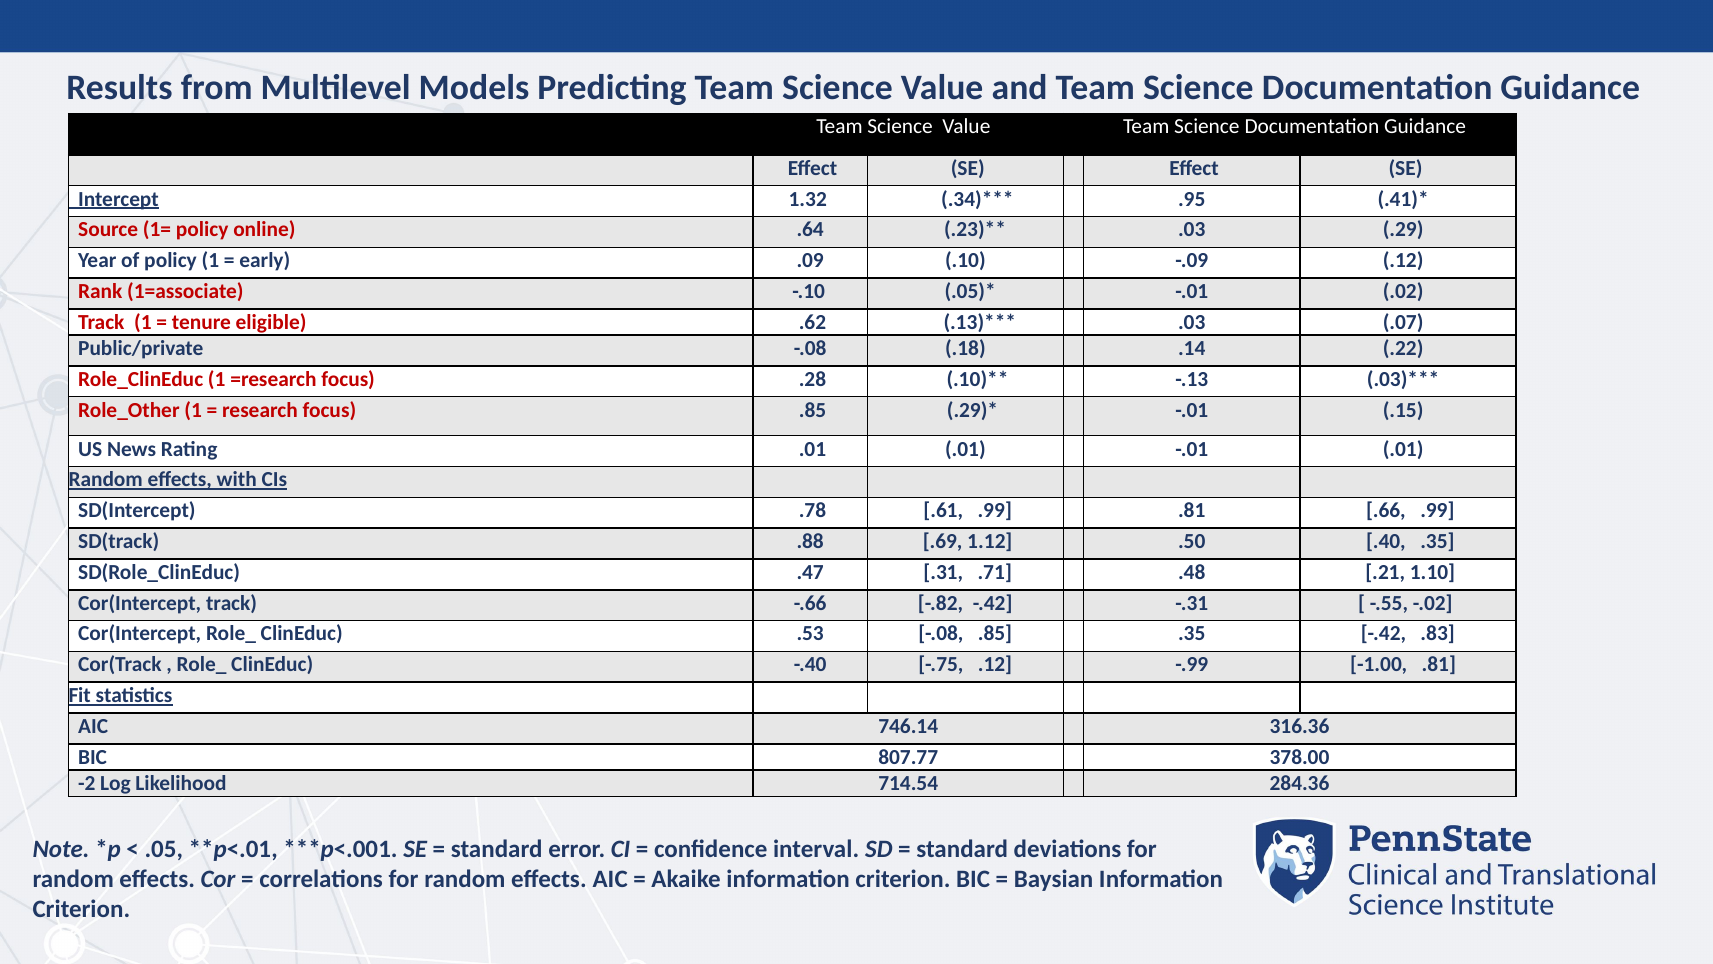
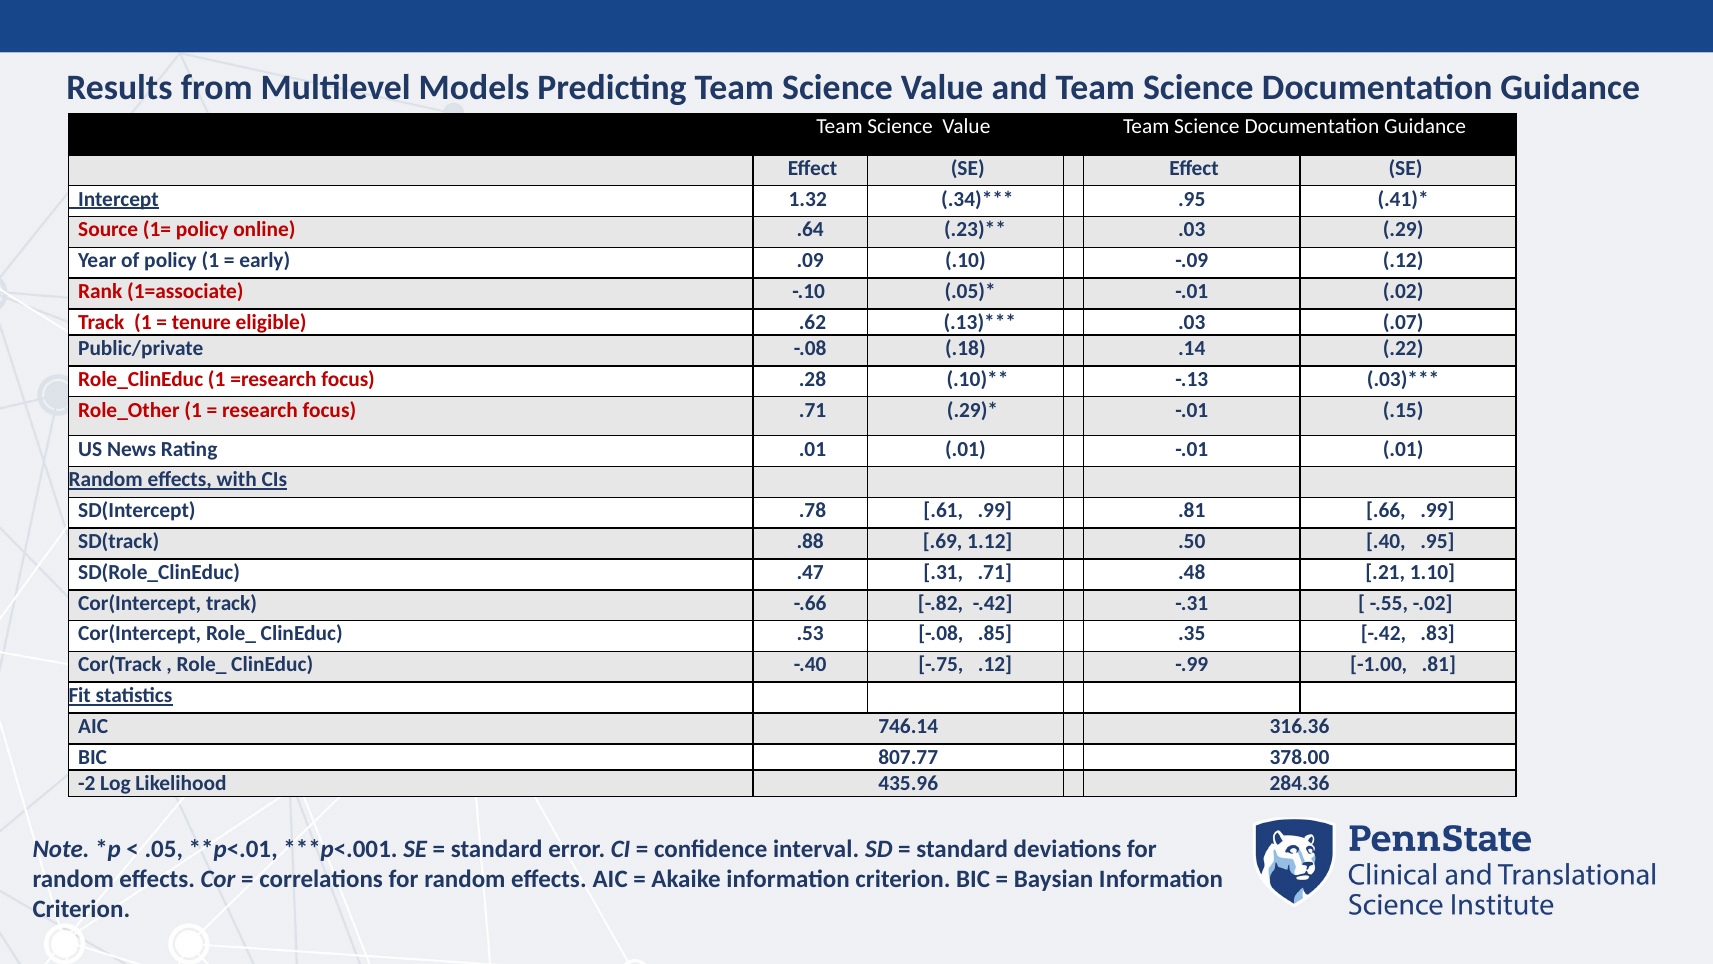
focus .85: .85 -> .71
.40 .35: .35 -> .95
714.54: 714.54 -> 435.96
